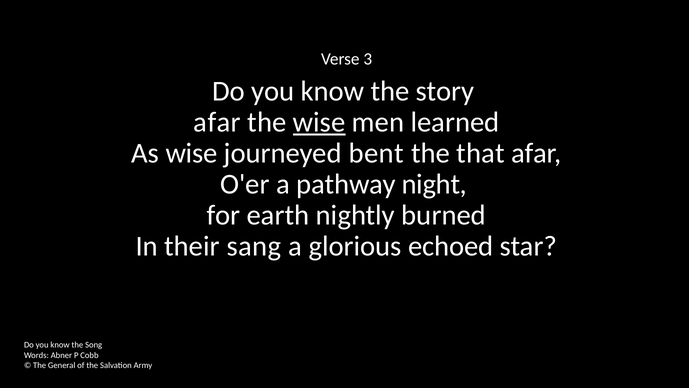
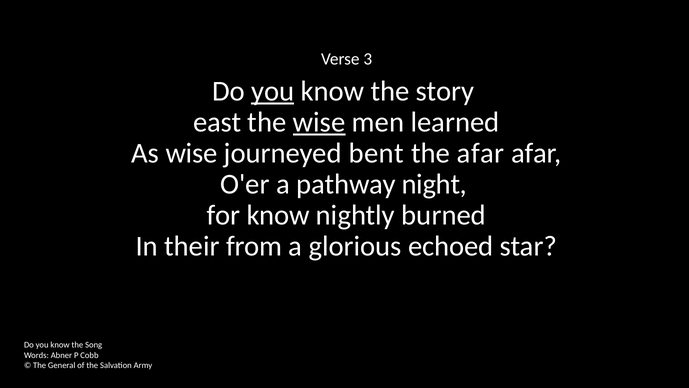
you at (273, 91) underline: none -> present
afar at (217, 122): afar -> east
the that: that -> afar
for earth: earth -> know
sang: sang -> from
